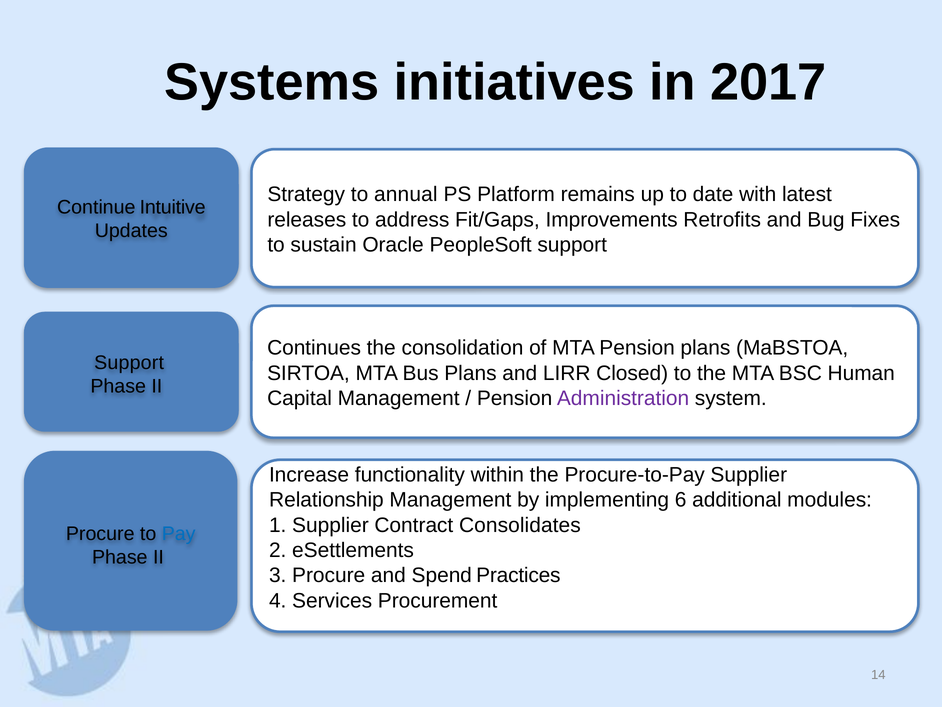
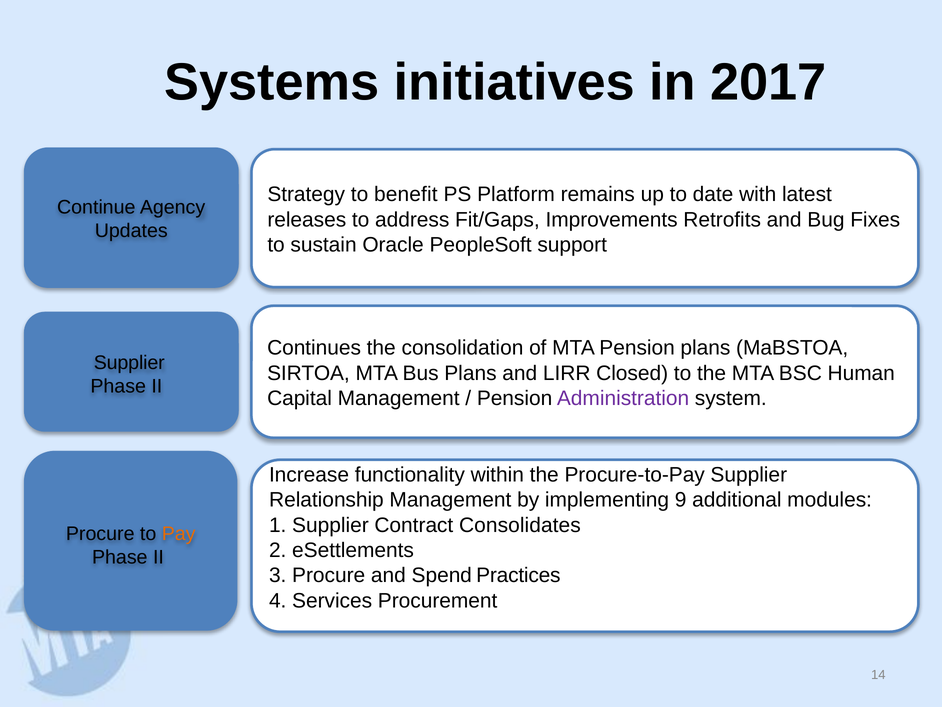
annual: annual -> benefit
Intuitive: Intuitive -> Agency
Support at (129, 363): Support -> Supplier
6: 6 -> 9
Pay colour: blue -> orange
